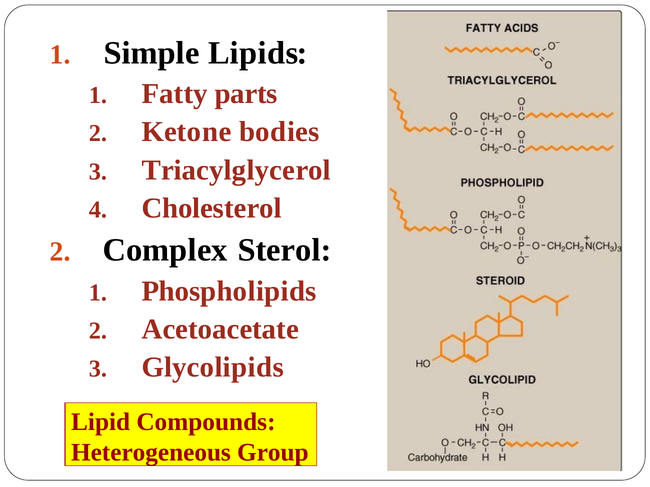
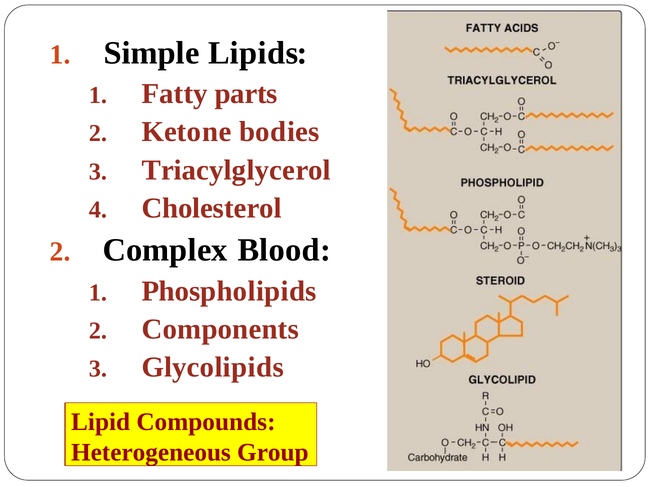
Sterol: Sterol -> Blood
Acetoacetate: Acetoacetate -> Components
